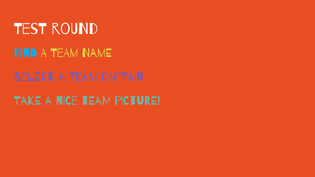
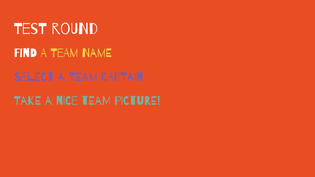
Find colour: light blue -> white
